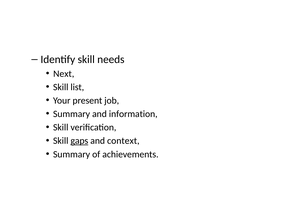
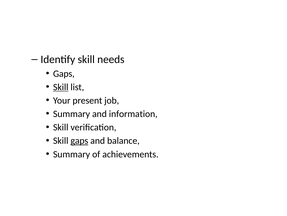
Next at (64, 73): Next -> Gaps
Skill at (61, 87) underline: none -> present
context: context -> balance
